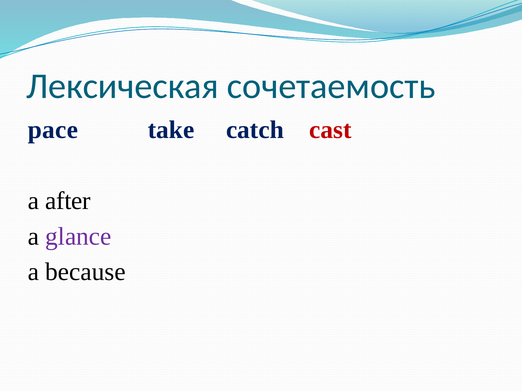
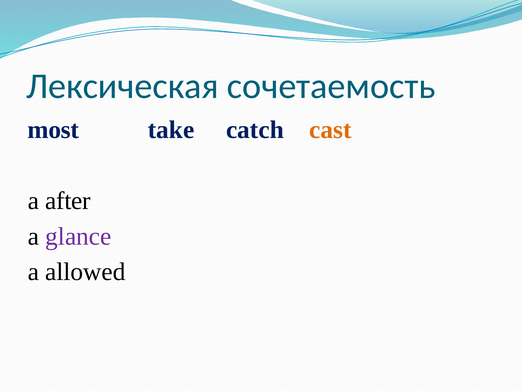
pace: pace -> most
cast colour: red -> orange
because: because -> allowed
